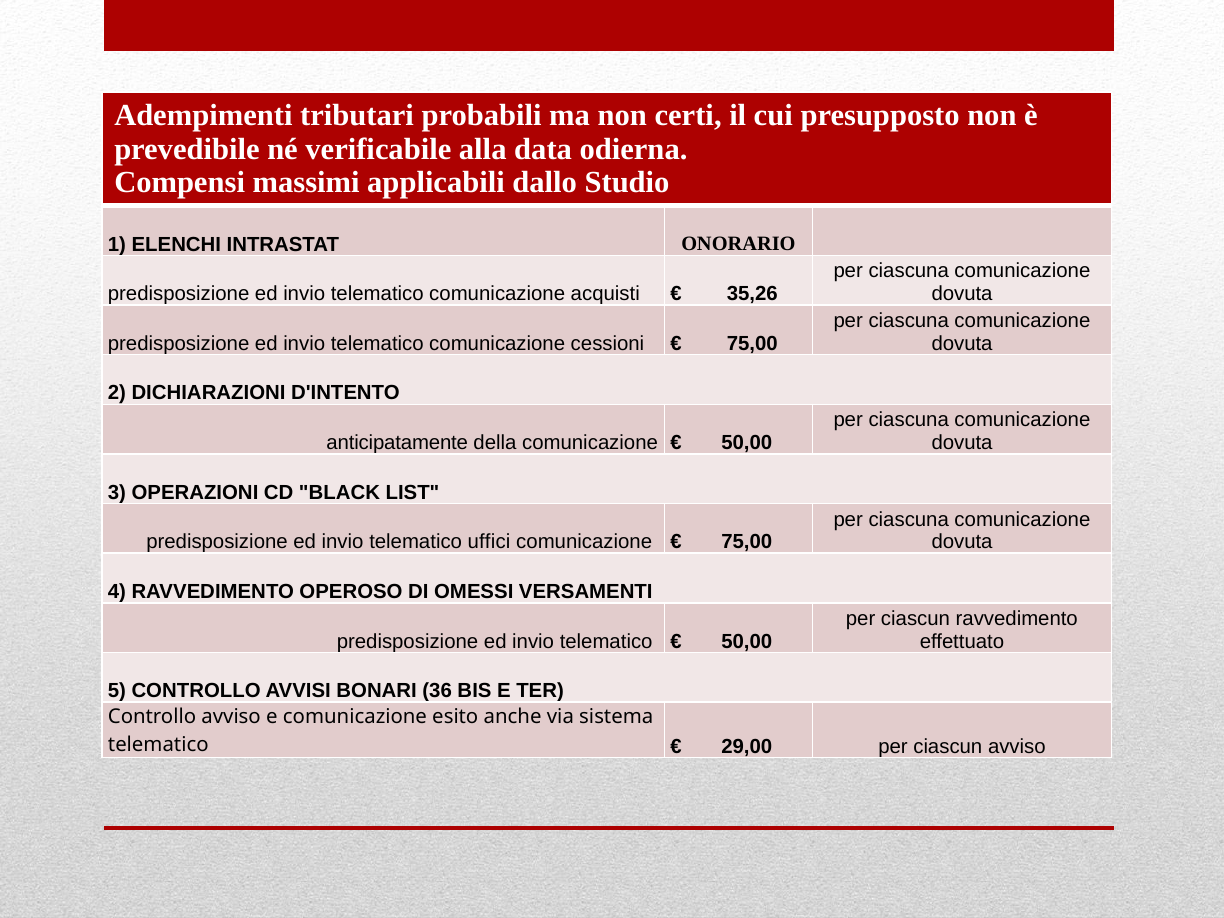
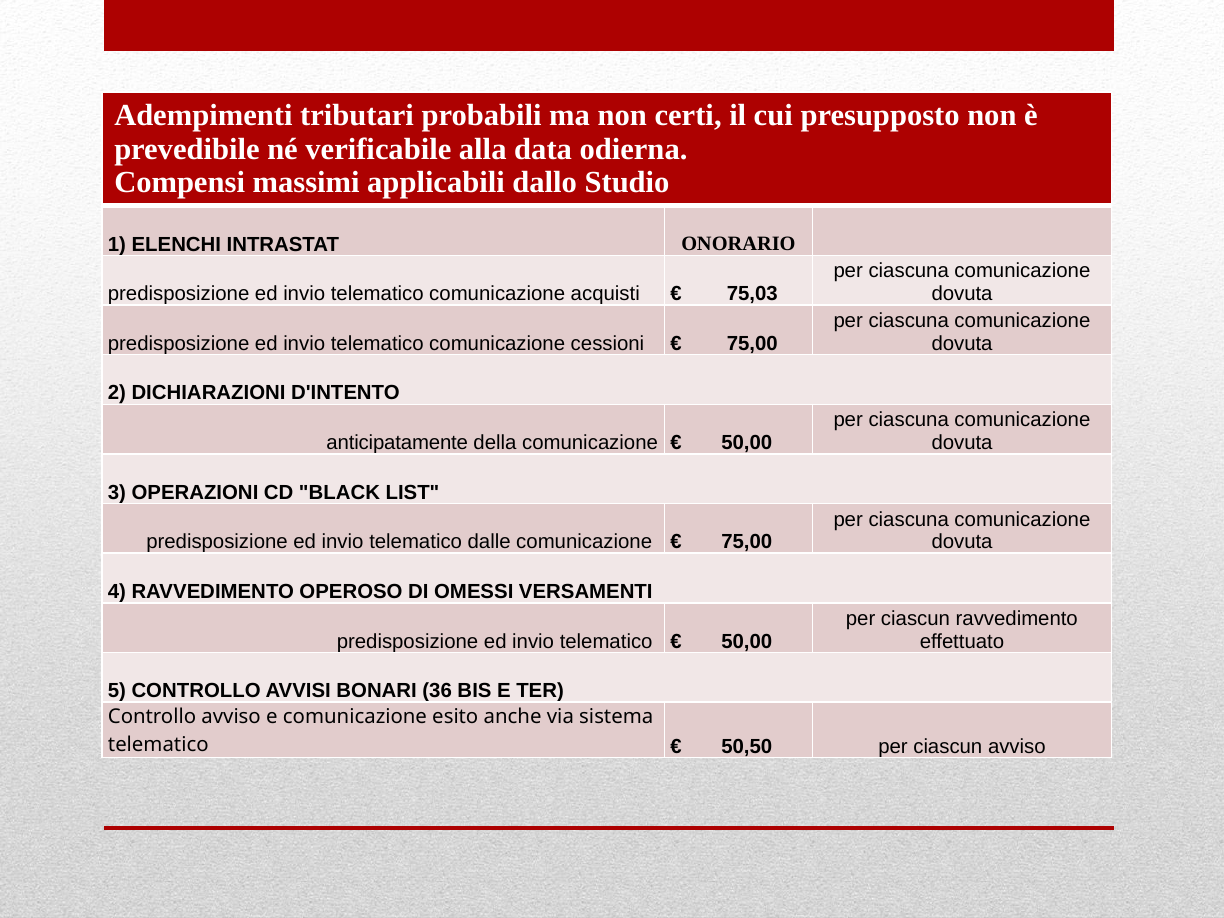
35,26: 35,26 -> 75,03
uffici: uffici -> dalle
29,00: 29,00 -> 50,50
